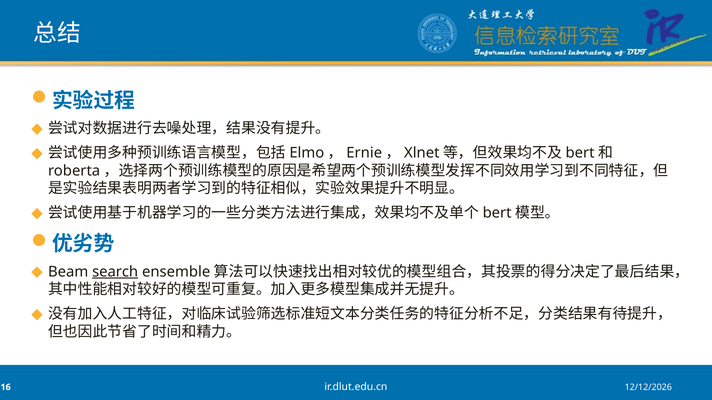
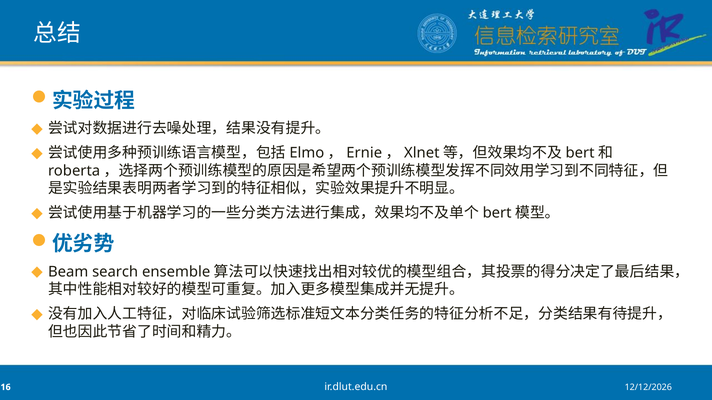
search underline: present -> none
